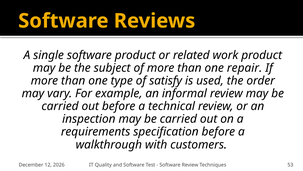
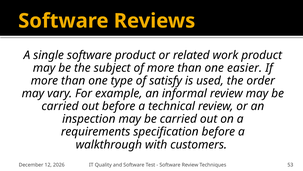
repair: repair -> easier
